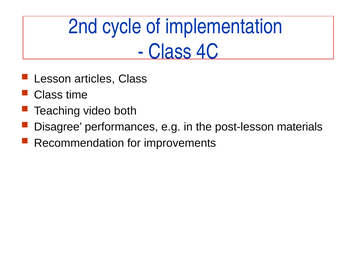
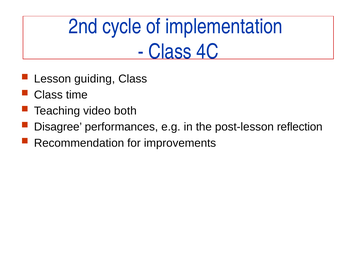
articles: articles -> guiding
materials: materials -> reflection
